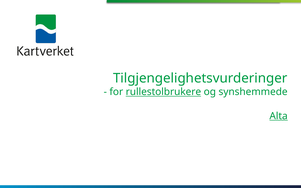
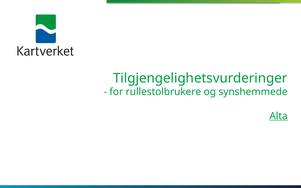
rullestolbrukere underline: present -> none
